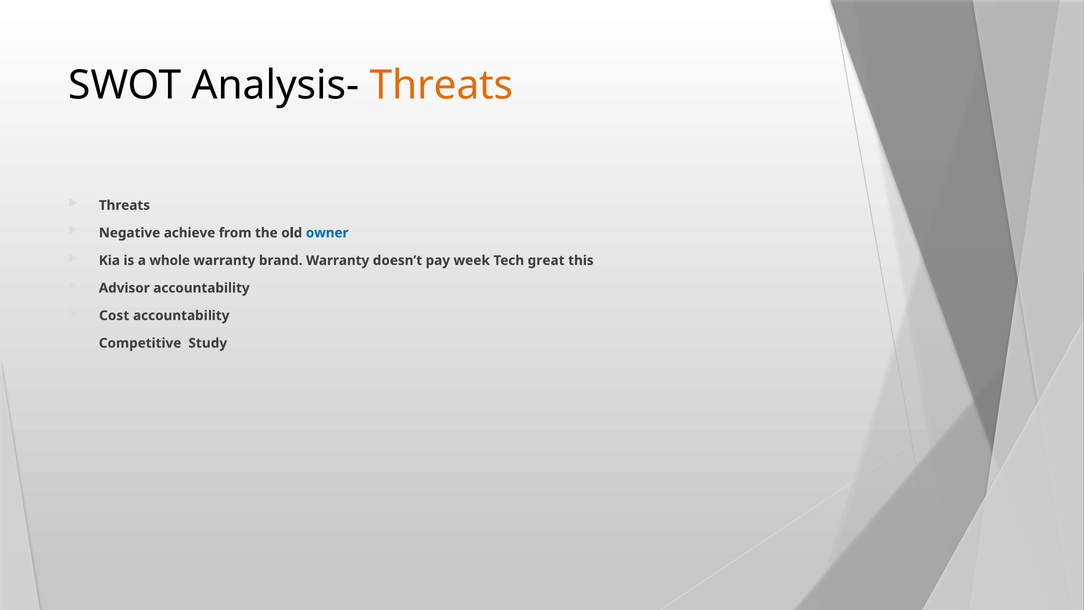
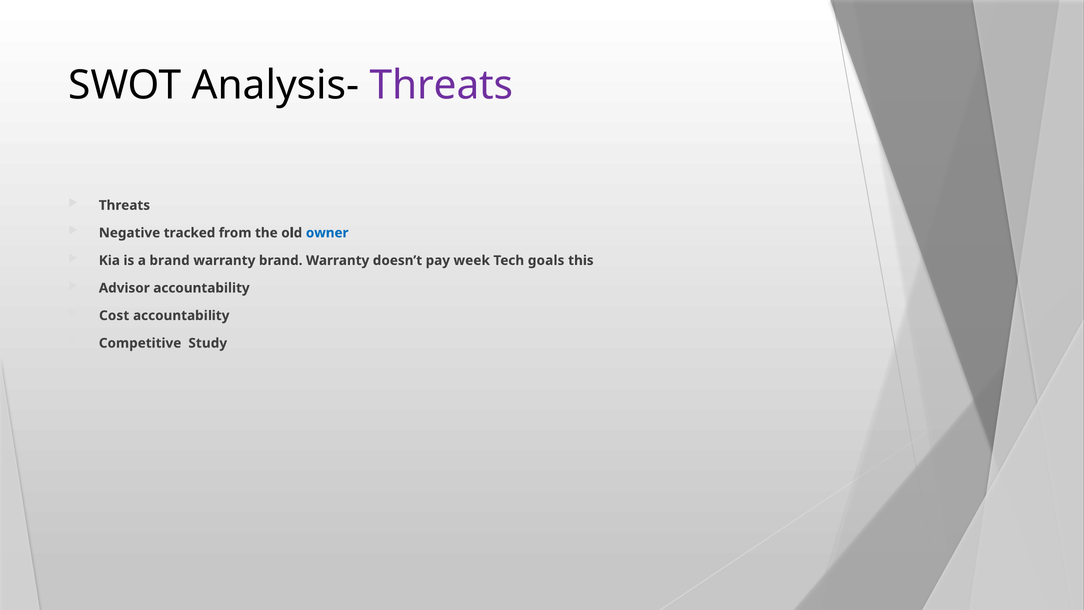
Threats at (442, 85) colour: orange -> purple
achieve: achieve -> tracked
a whole: whole -> brand
great: great -> goals
